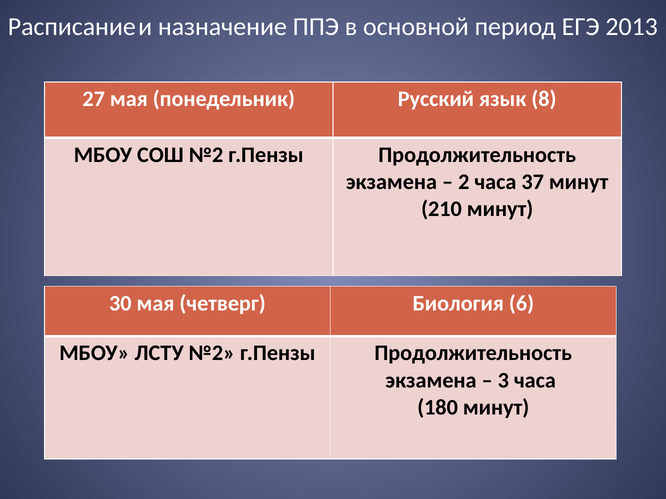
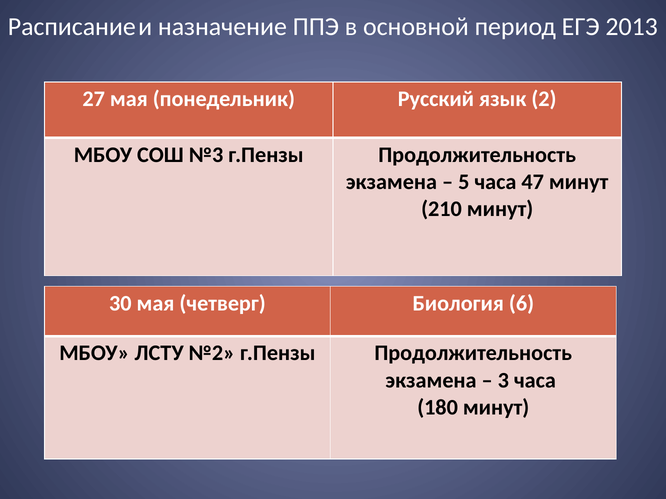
8: 8 -> 2
СОШ №2: №2 -> №3
2: 2 -> 5
37: 37 -> 47
